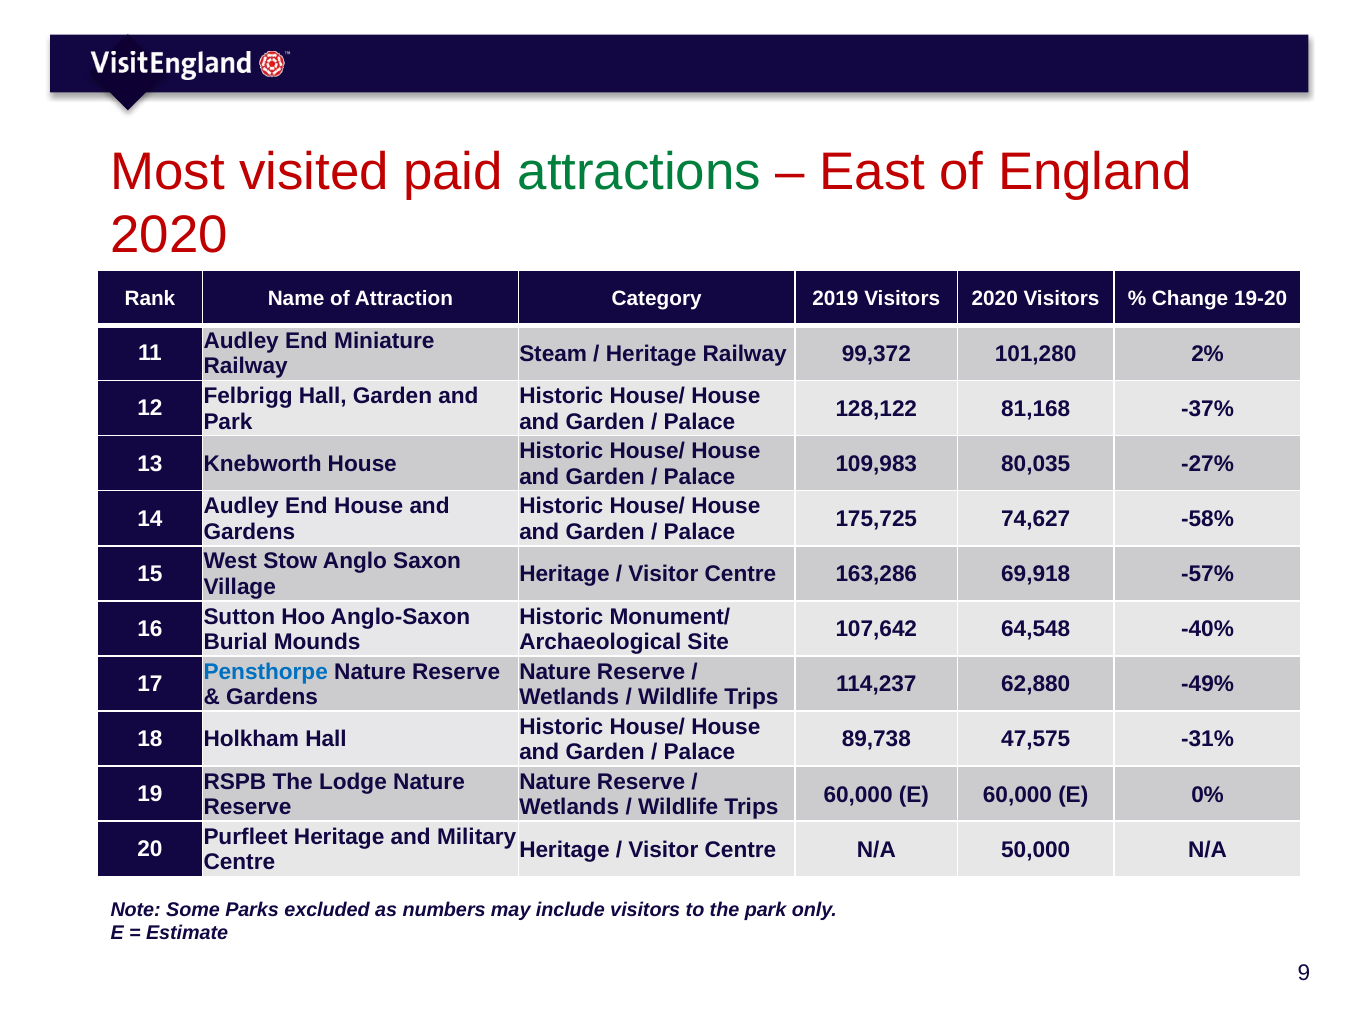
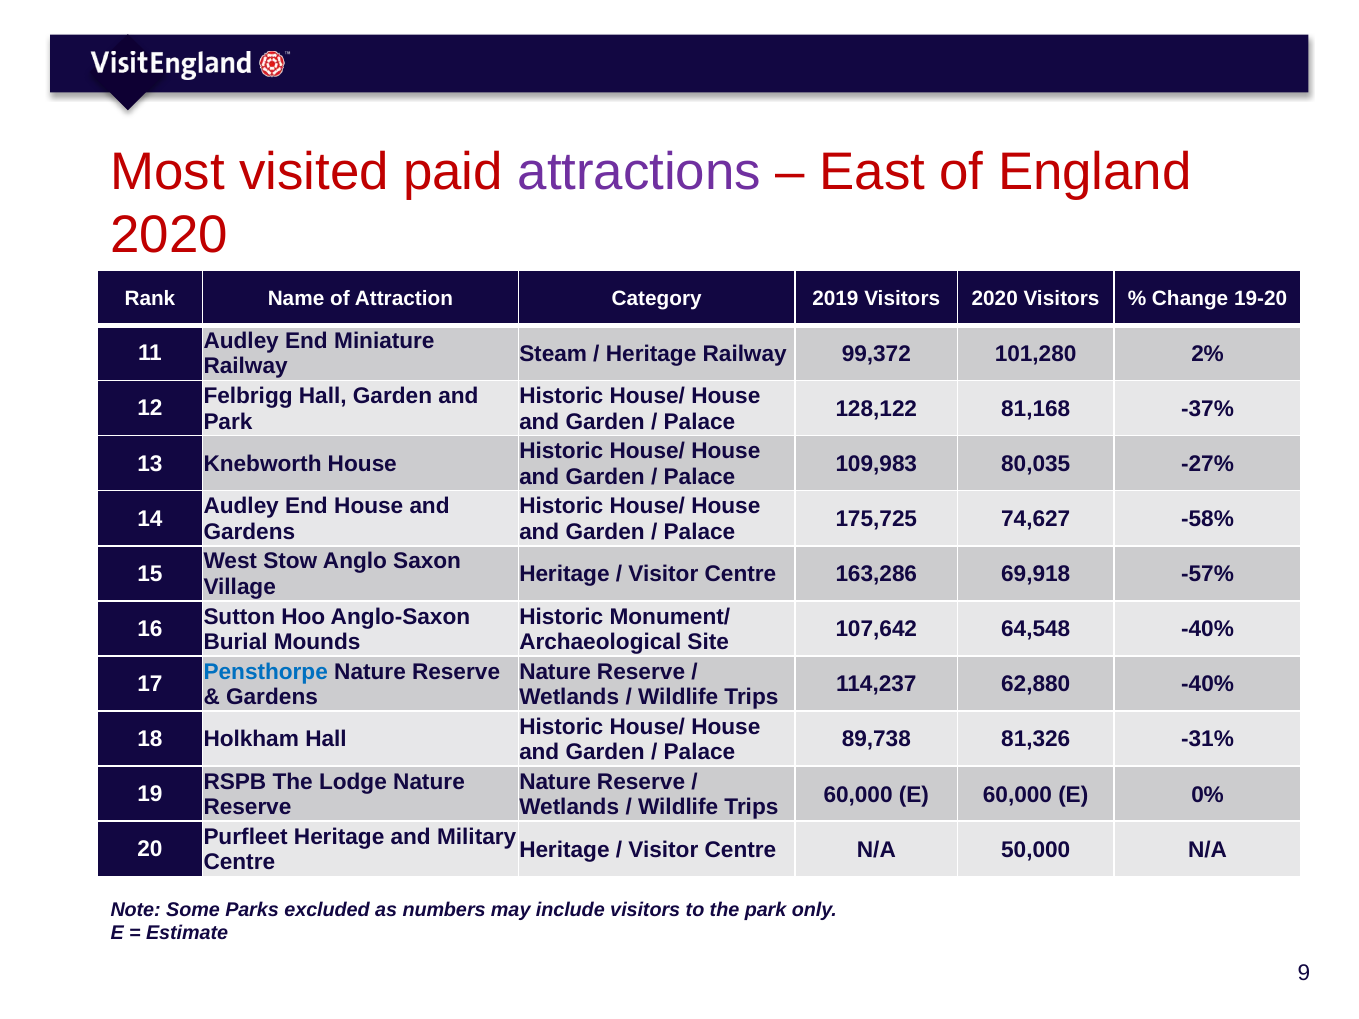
attractions colour: green -> purple
62,880 -49%: -49% -> -40%
47,575: 47,575 -> 81,326
